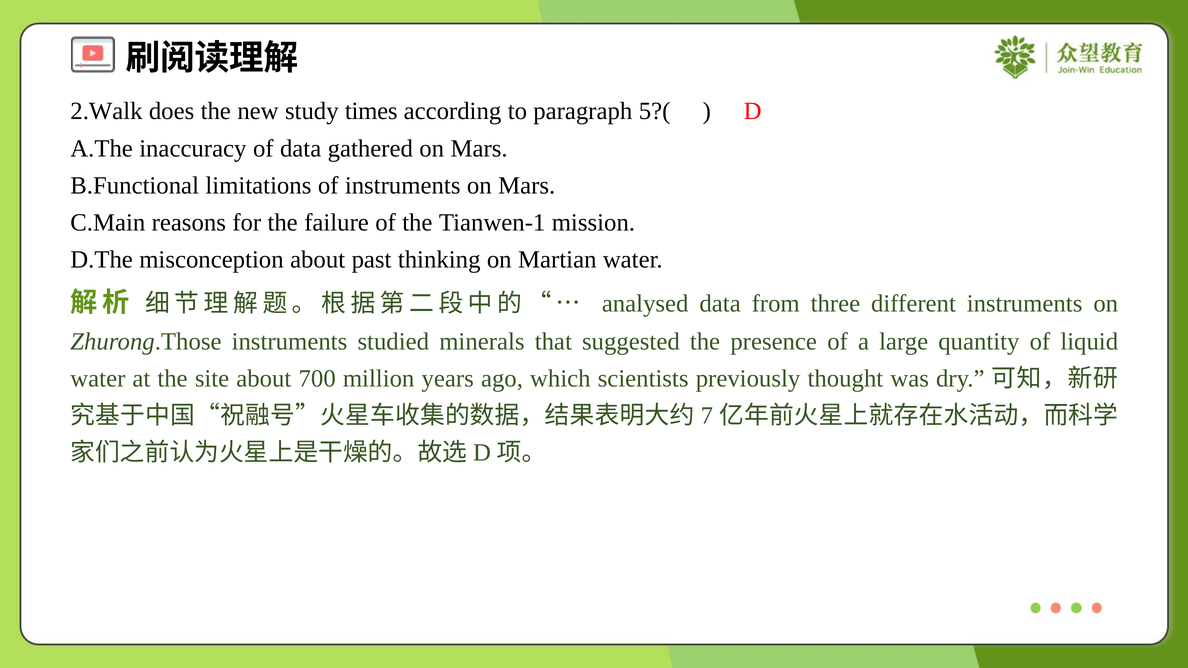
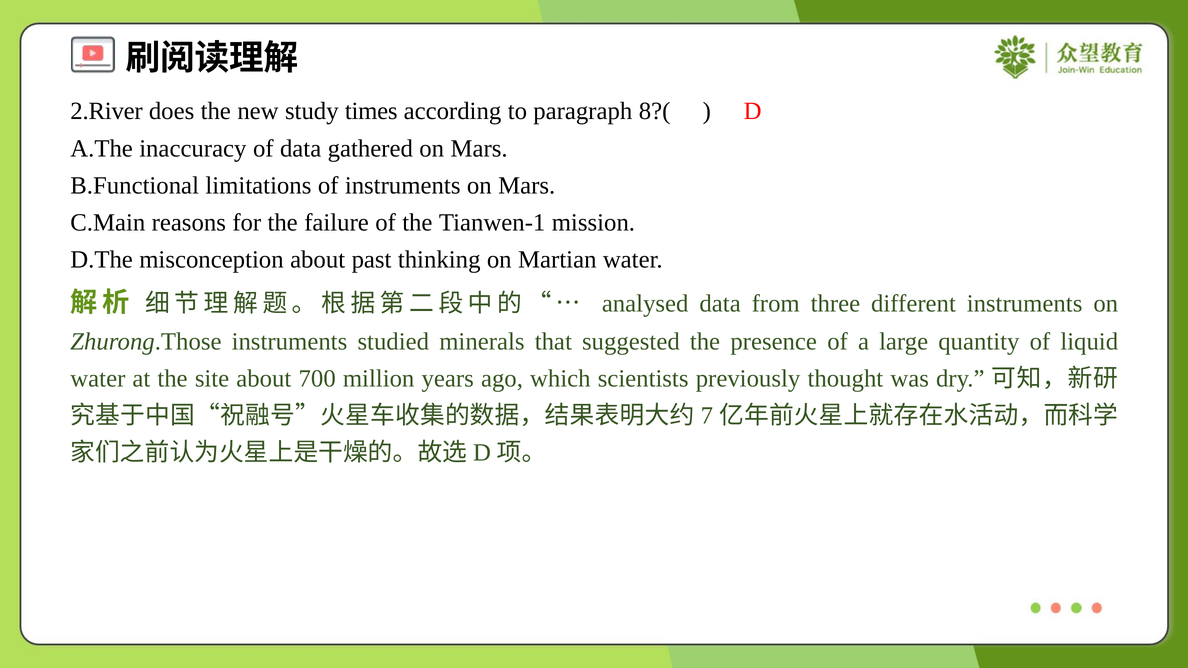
2.Walk: 2.Walk -> 2.River
5?(: 5?( -> 8?(
